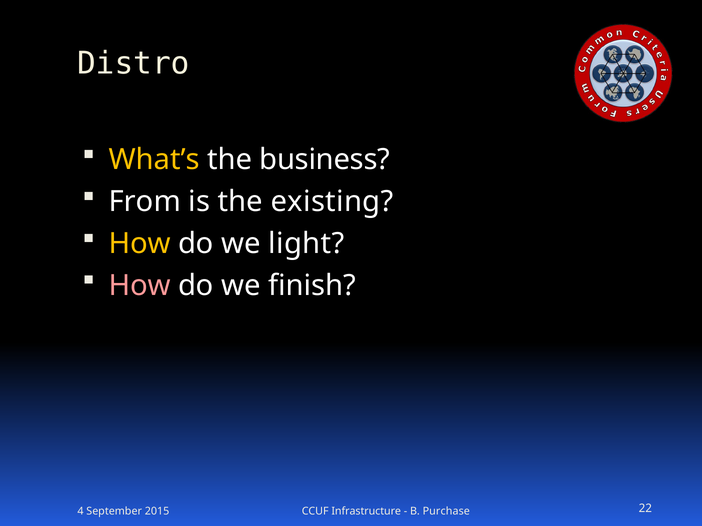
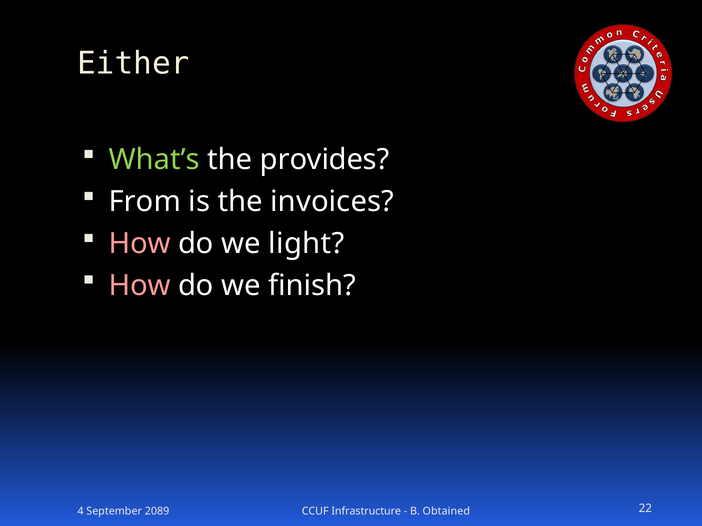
Distro: Distro -> Either
What’s colour: yellow -> light green
business: business -> provides
existing: existing -> invoices
How at (140, 244) colour: yellow -> pink
2015: 2015 -> 2089
Purchase: Purchase -> Obtained
